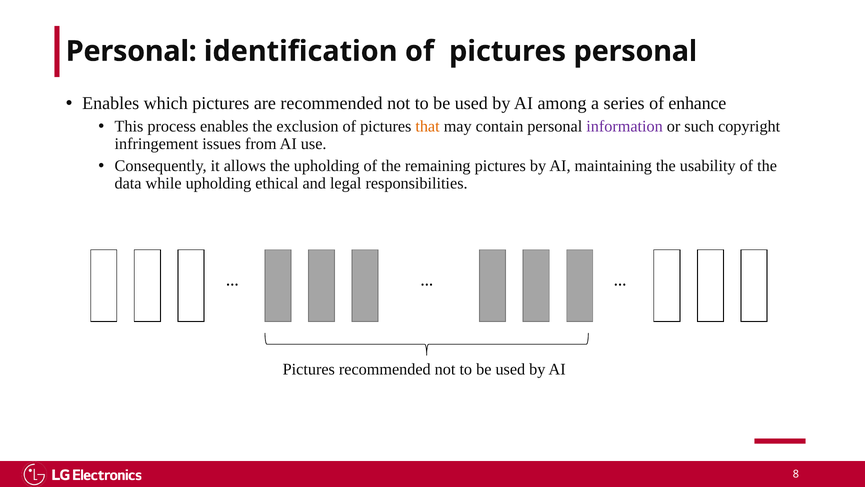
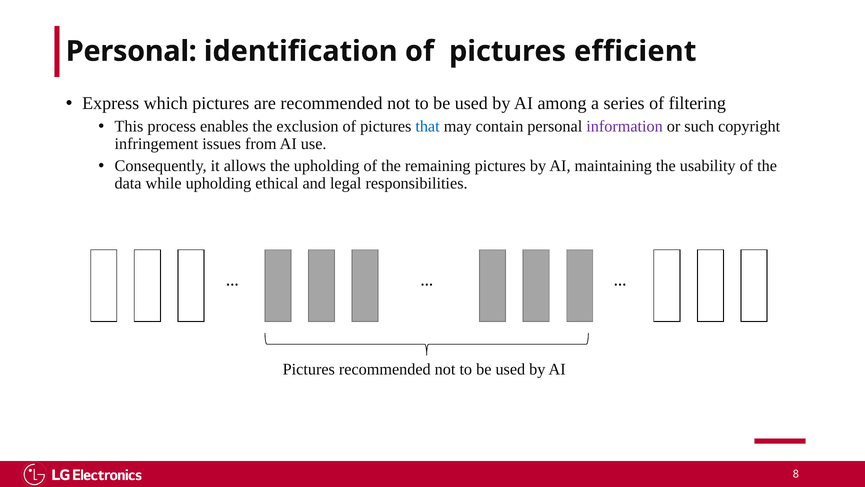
pictures personal: personal -> efficient
Enables at (111, 103): Enables -> Express
enhance: enhance -> filtering
that colour: orange -> blue
